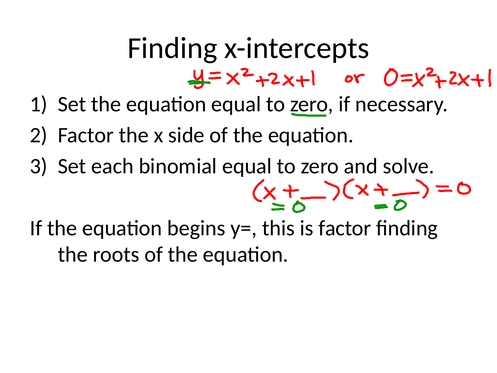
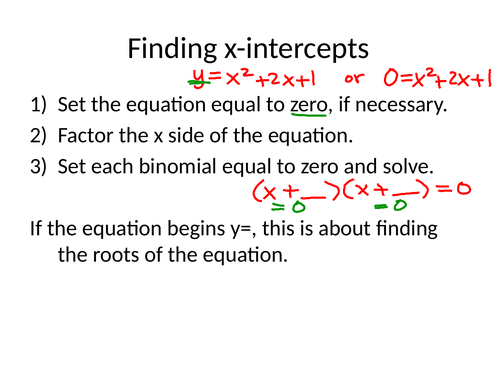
is factor: factor -> about
